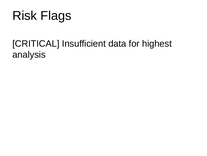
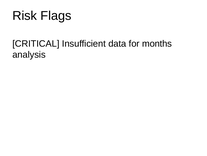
highest: highest -> months
